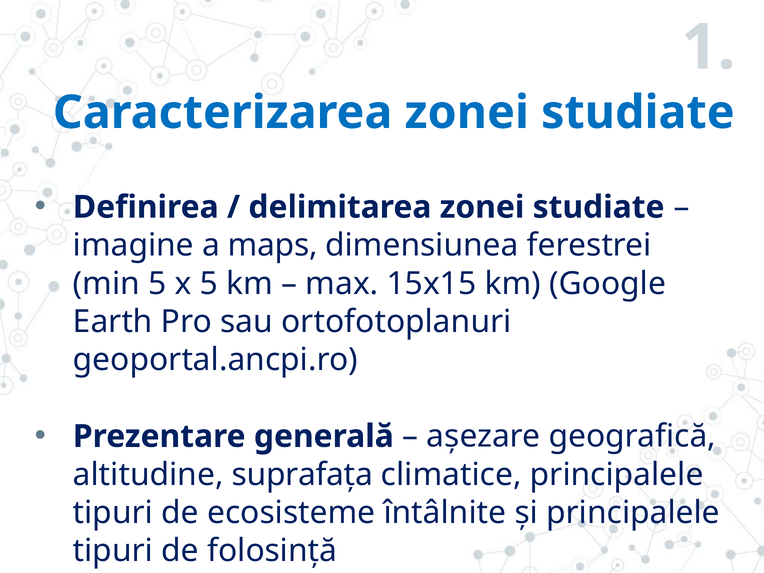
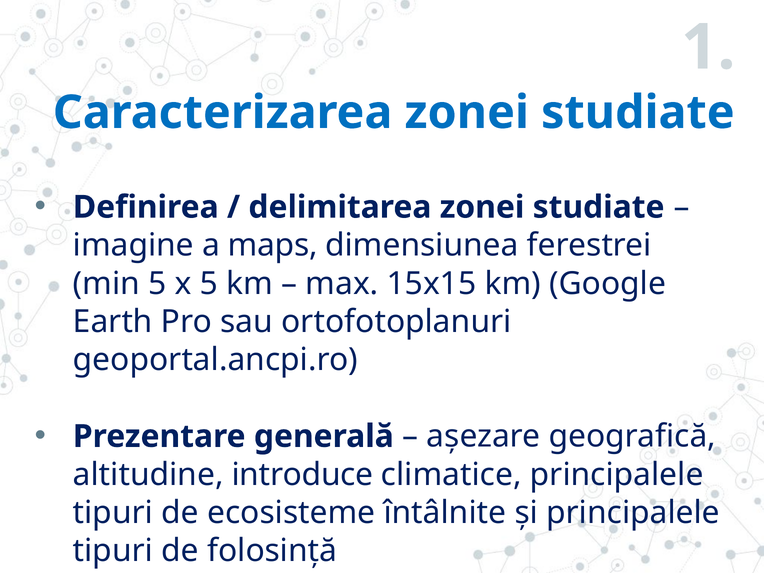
suprafața: suprafața -> introduce
